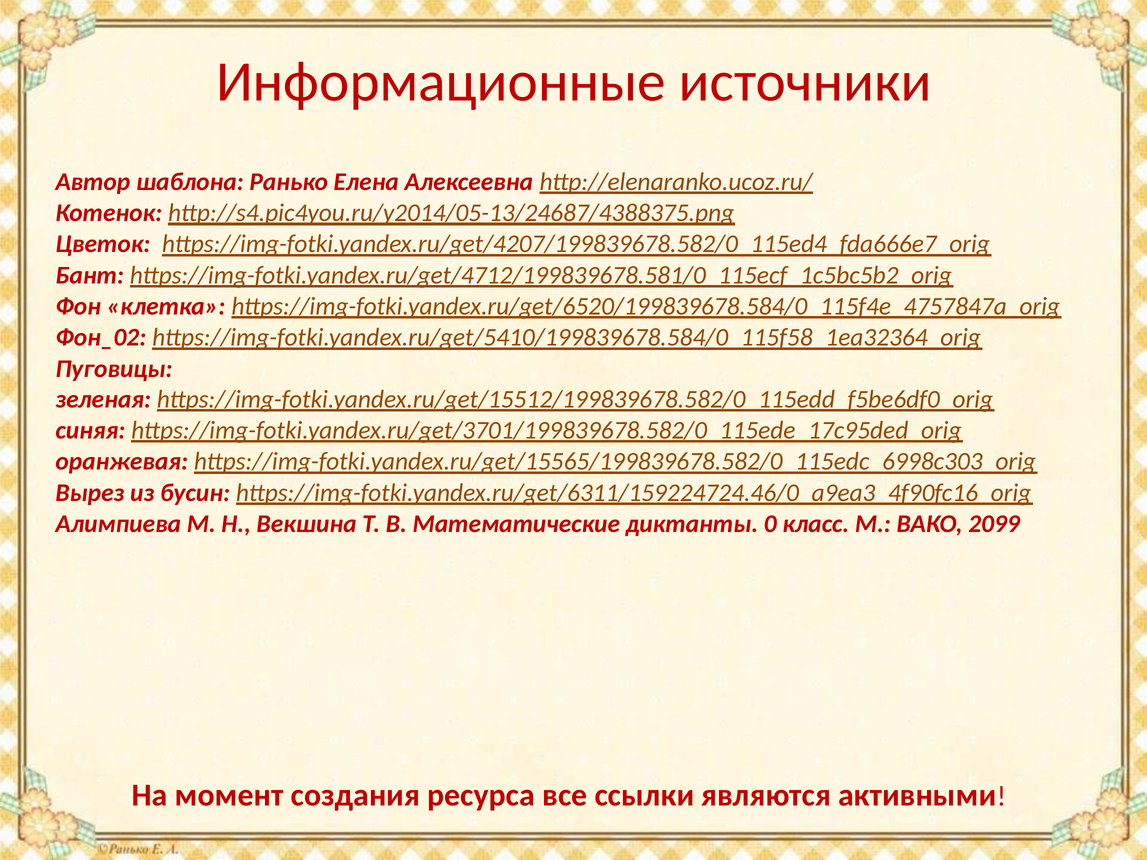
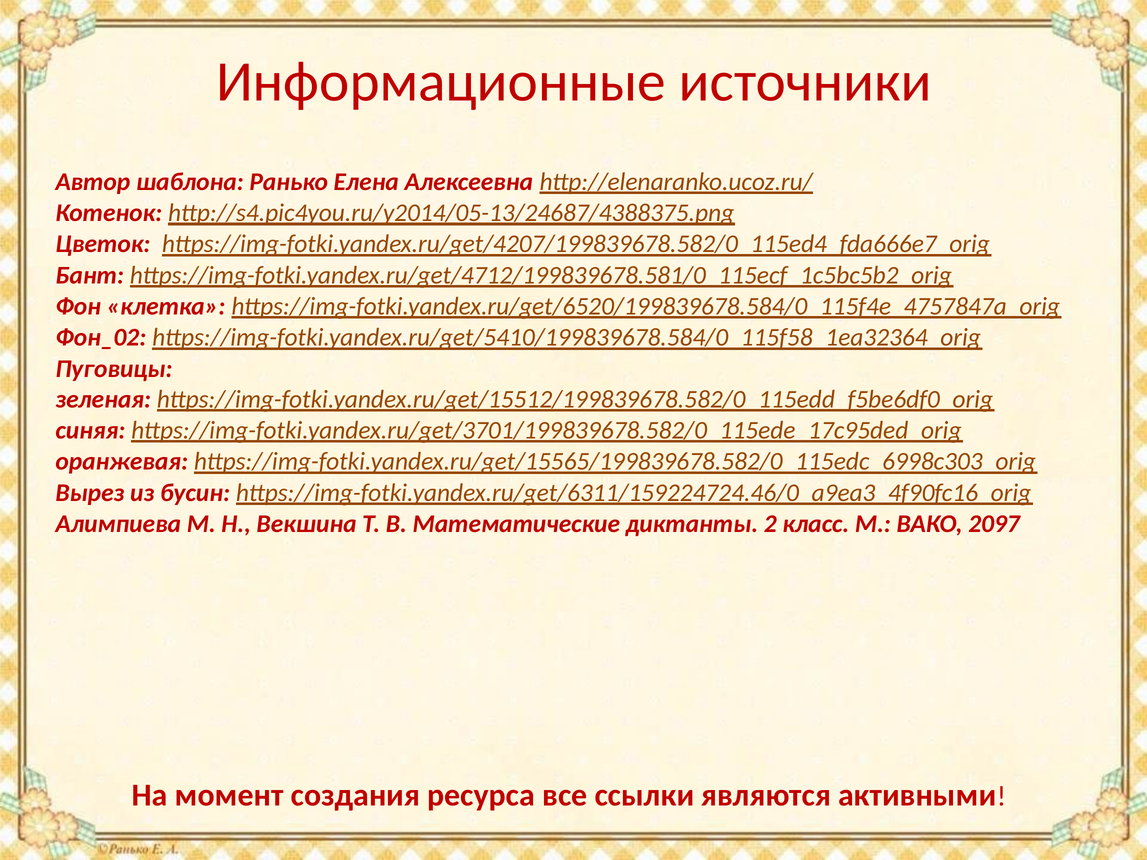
0: 0 -> 2
2099: 2099 -> 2097
